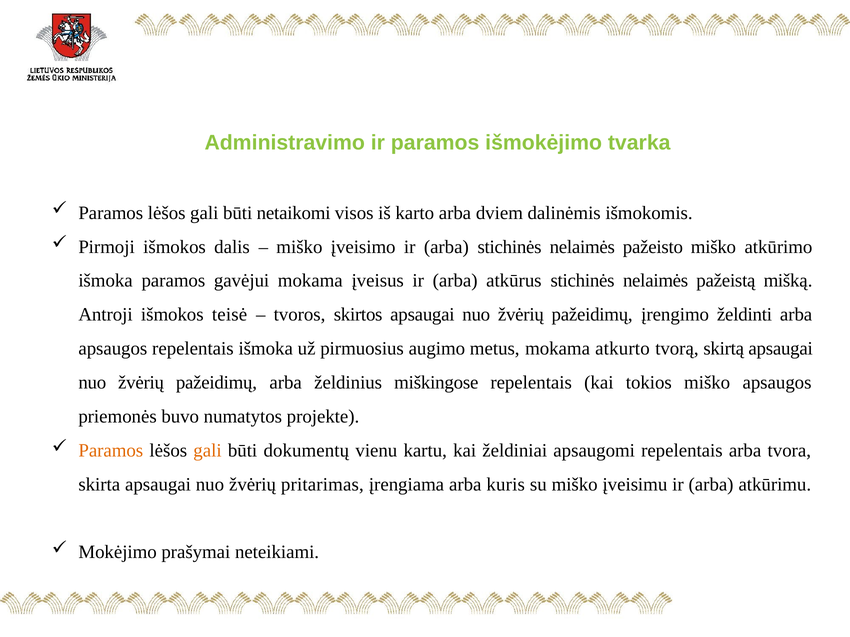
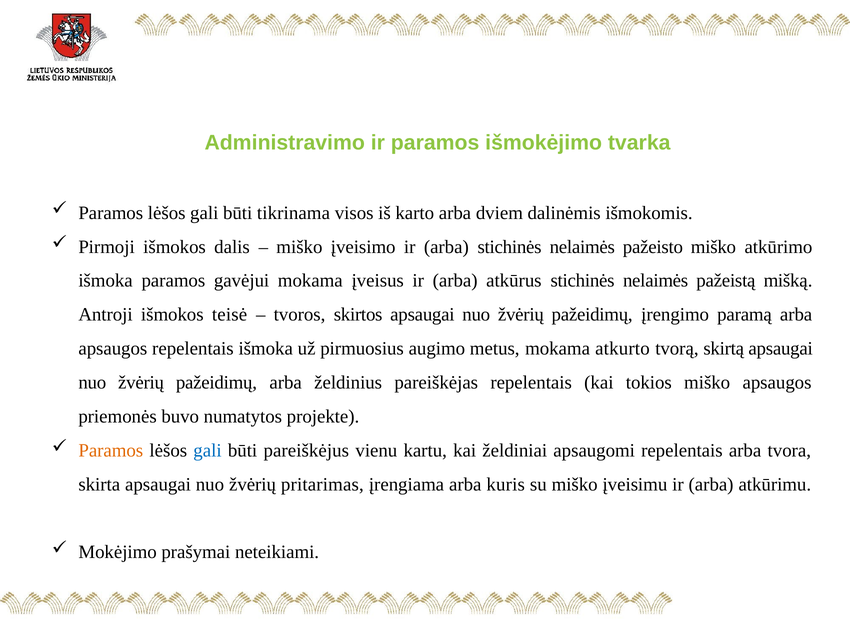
netaikomi: netaikomi -> tikrinama
želdinti: želdinti -> paramą
miškingose: miškingose -> pareiškėjas
gali at (208, 451) colour: orange -> blue
dokumentų: dokumentų -> pareiškėjus
